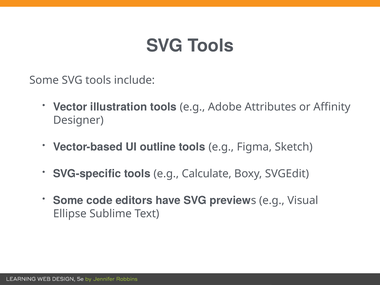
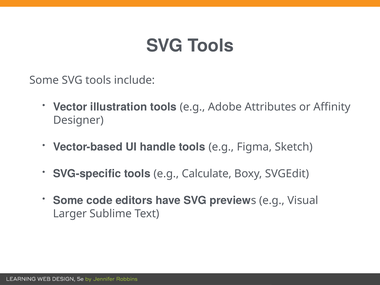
outline: outline -> handle
Ellipse: Ellipse -> Larger
